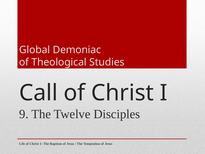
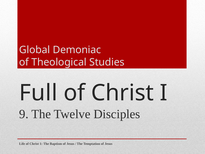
Call: Call -> Full
